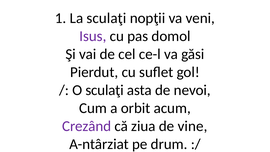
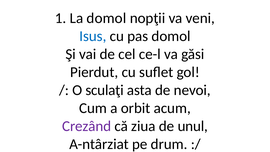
La sculaţi: sculaţi -> domol
Isus colour: purple -> blue
vine: vine -> unul
